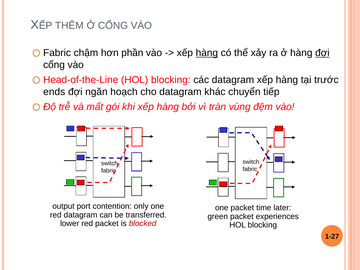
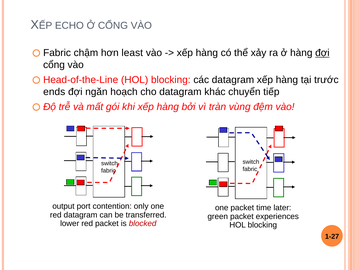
THÊM: THÊM -> ECHO
phần: phần -> least
hàng at (207, 53) underline: present -> none
